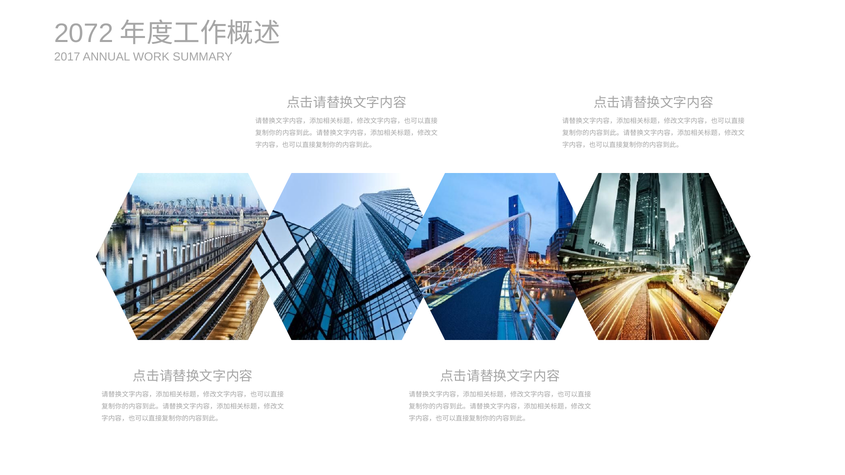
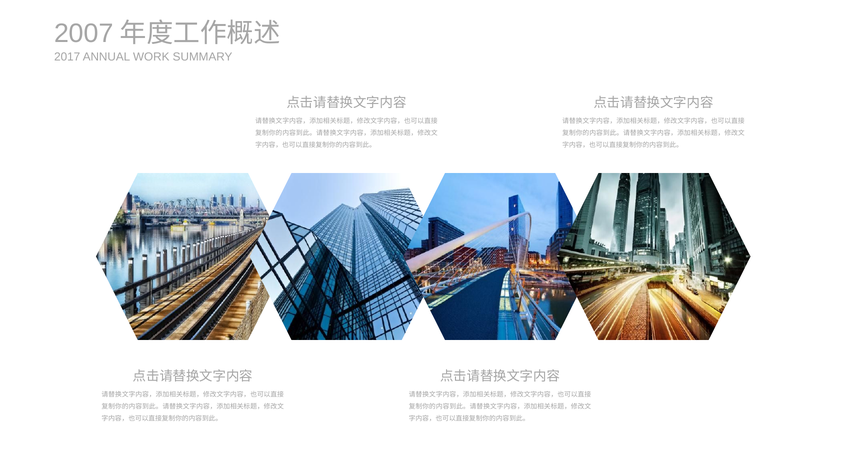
2072: 2072 -> 2007
